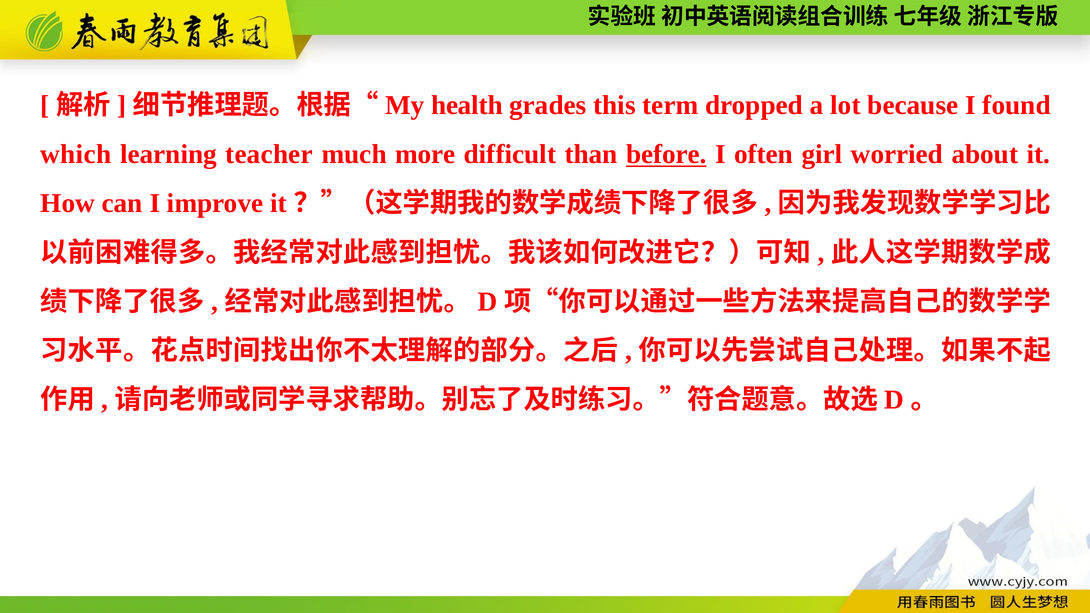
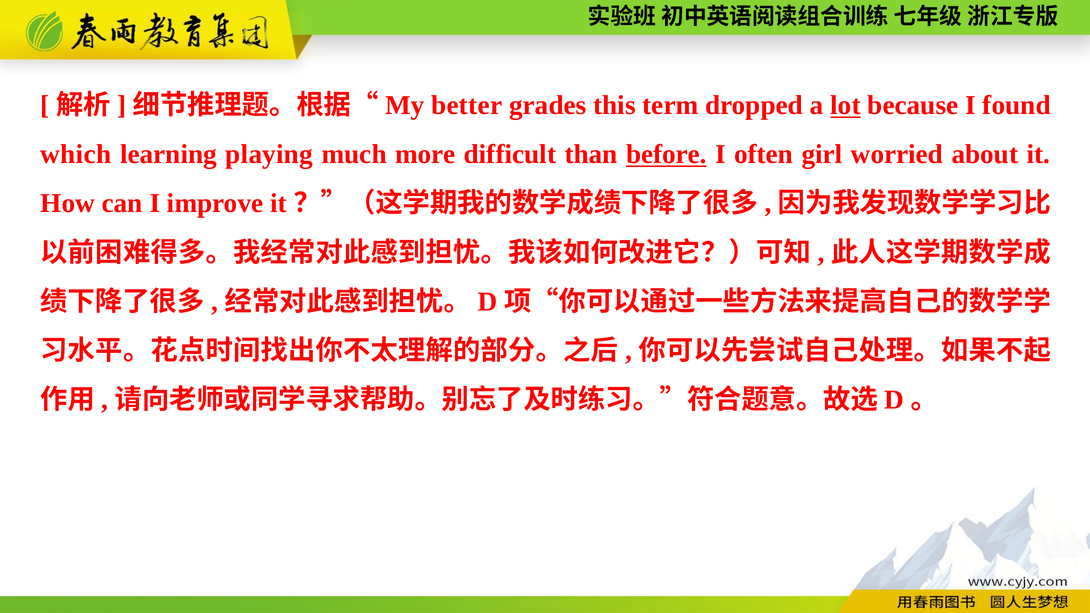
health: health -> better
lot underline: none -> present
teacher: teacher -> playing
